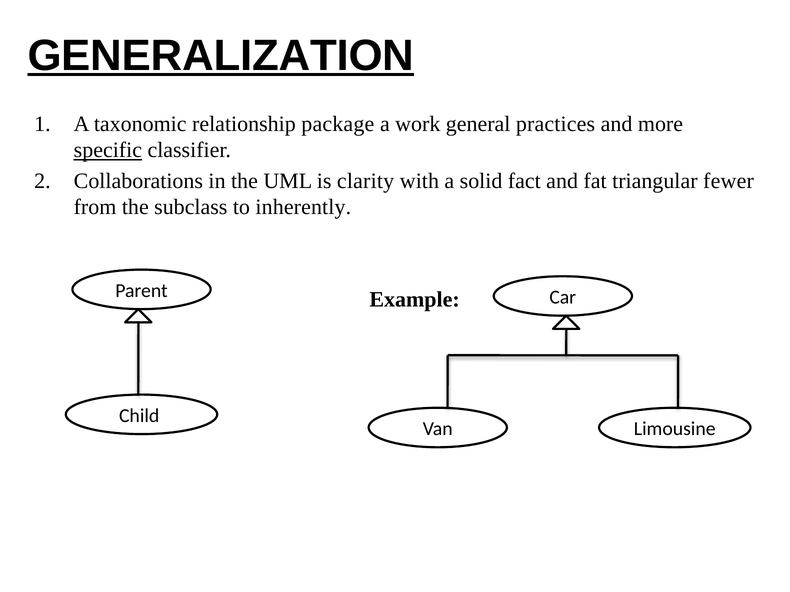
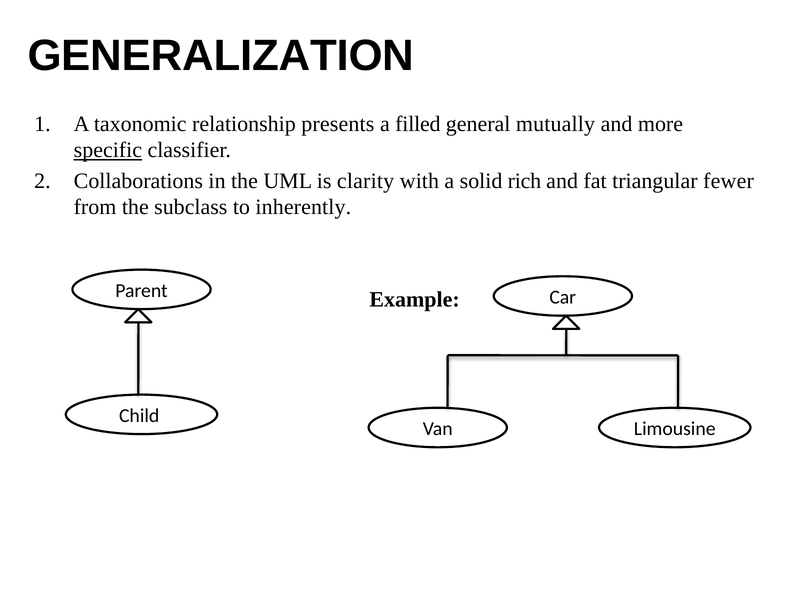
GENERALIZATION underline: present -> none
package: package -> presents
work: work -> filled
practices: practices -> mutually
fact: fact -> rich
